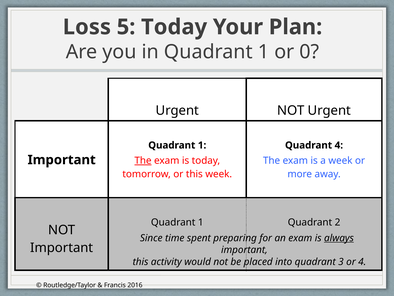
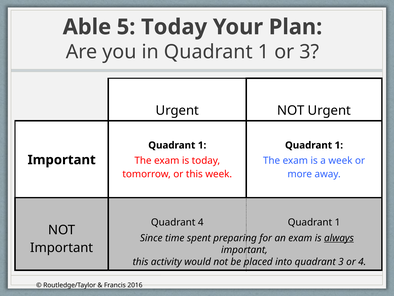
Loss: Loss -> Able
or 0: 0 -> 3
4 at (339, 145): 4 -> 1
The at (143, 160) underline: present -> none
1 at (201, 222): 1 -> 4
2 at (338, 222): 2 -> 1
